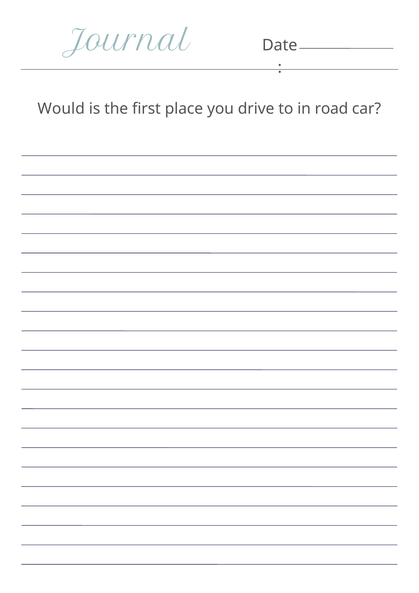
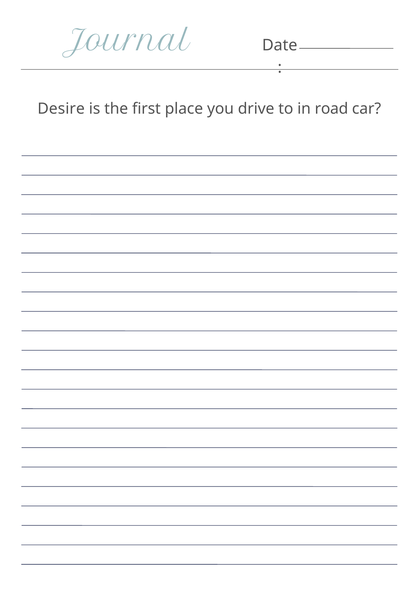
Would: Would -> Desire
